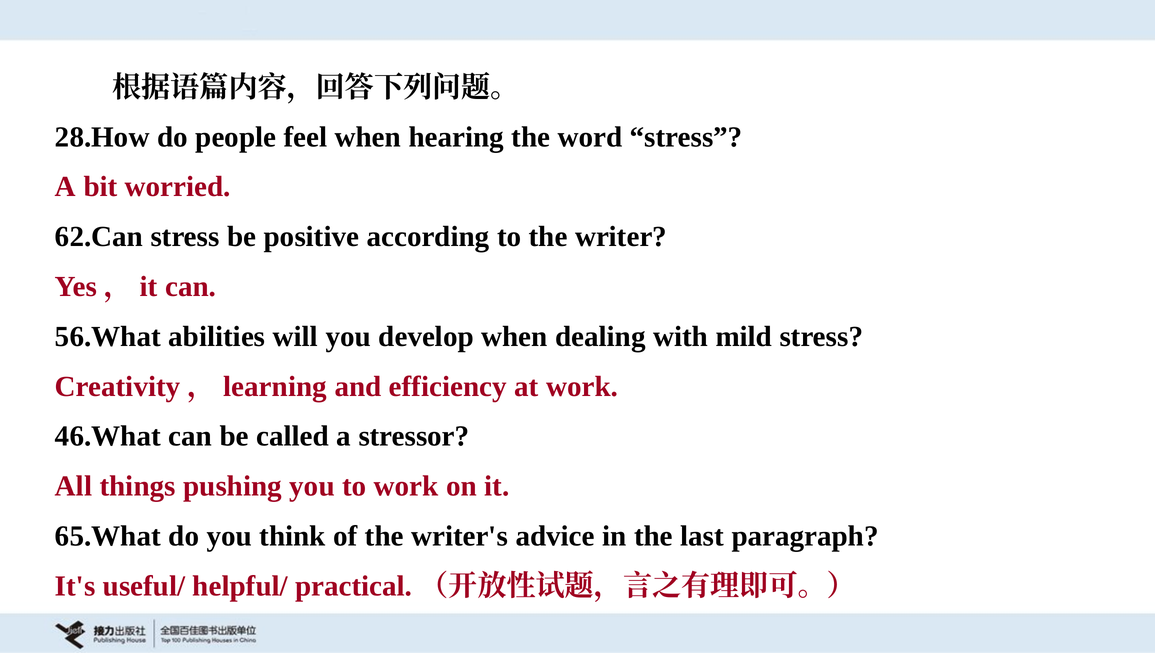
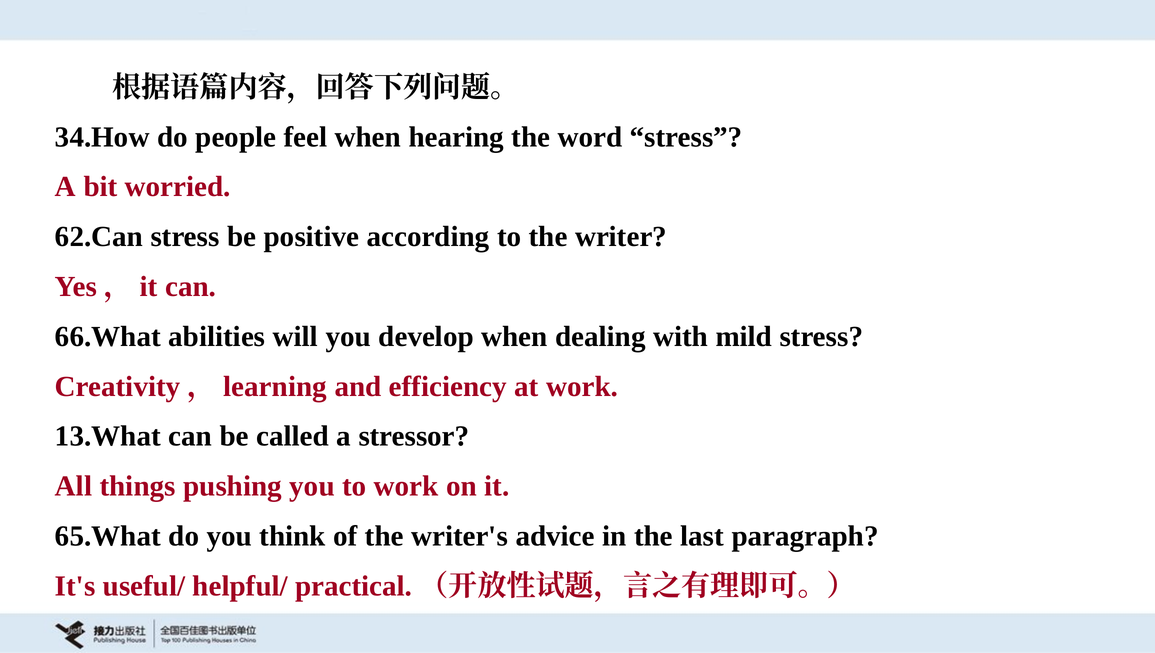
28.How: 28.How -> 34.How
56.What: 56.What -> 66.What
46.What: 46.What -> 13.What
